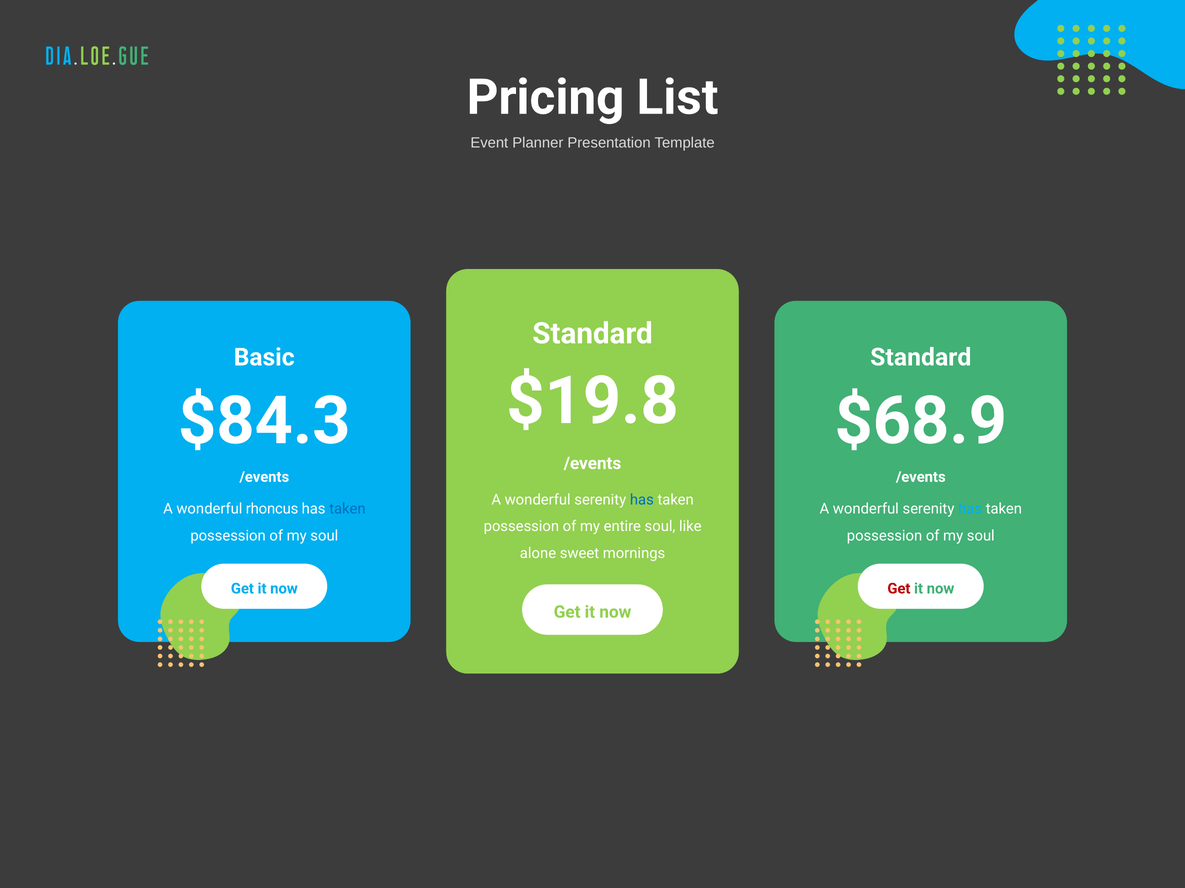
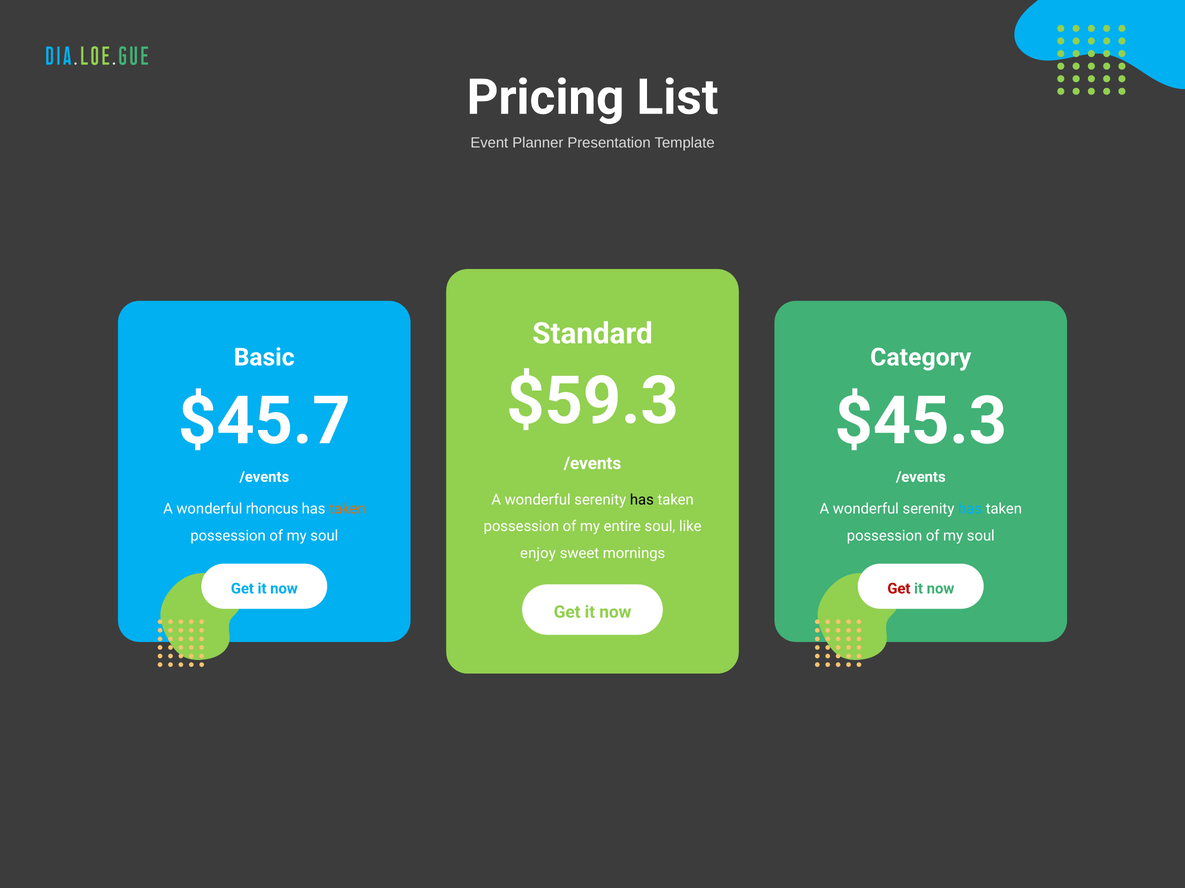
Standard at (921, 358): Standard -> Category
$19.8: $19.8 -> $59.3
$84.3: $84.3 -> $45.7
$68.9: $68.9 -> $45.3
has at (642, 500) colour: blue -> black
taken at (347, 509) colour: blue -> orange
alone: alone -> enjoy
